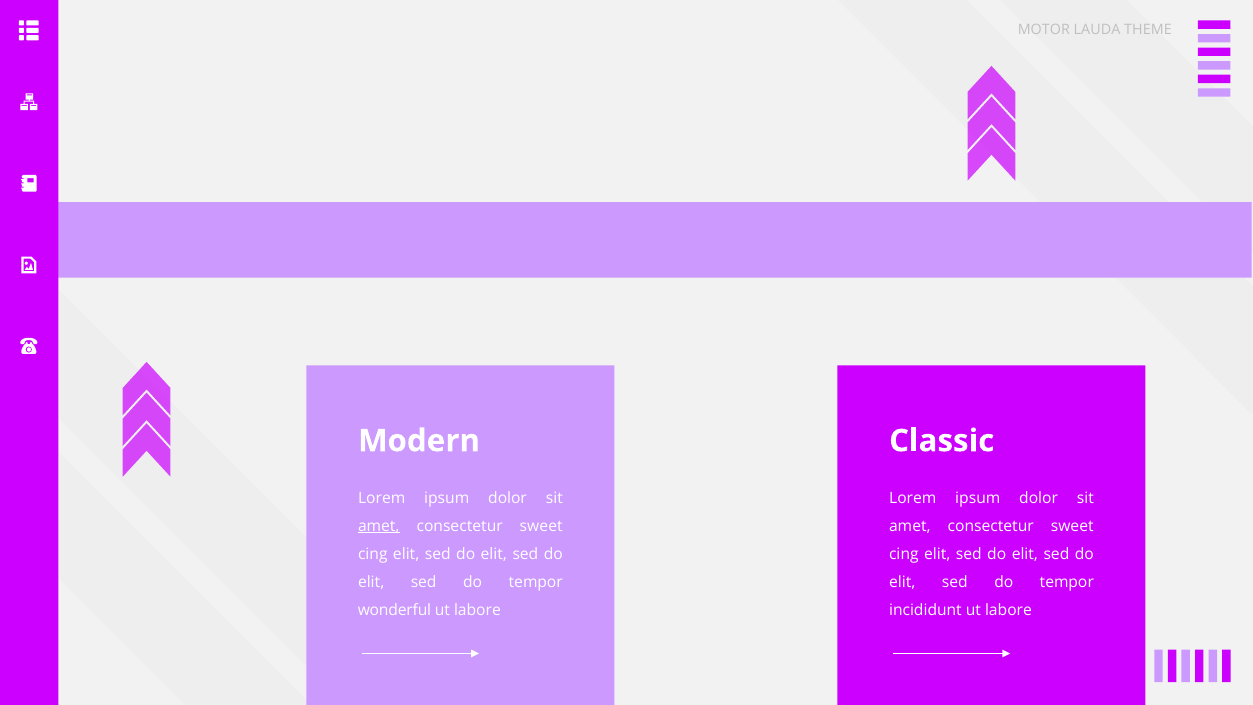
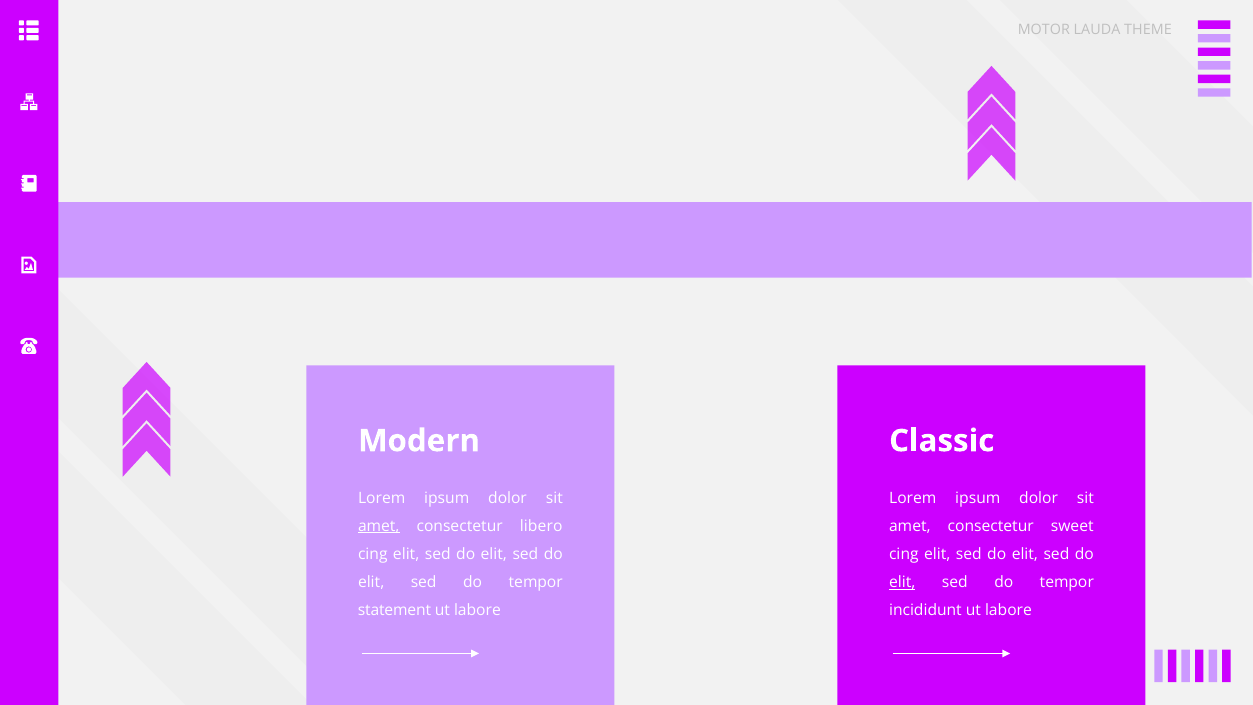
sweet at (541, 526): sweet -> libero
elit at (902, 582) underline: none -> present
wonderful: wonderful -> statement
